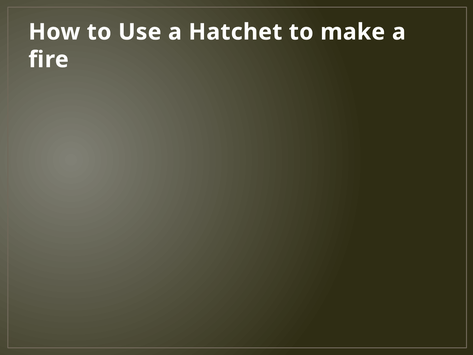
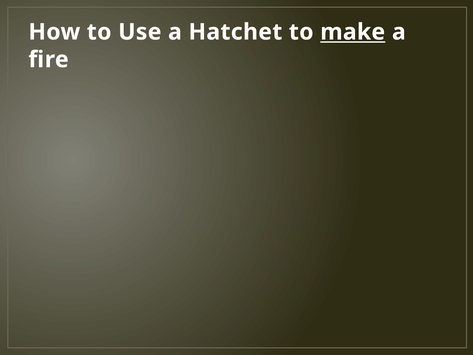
make underline: none -> present
